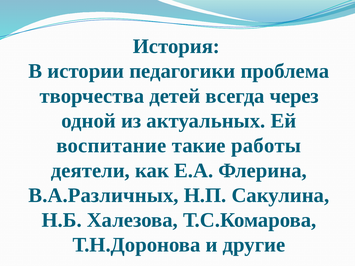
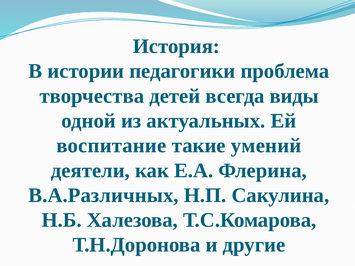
через: через -> виды
работы: работы -> умений
